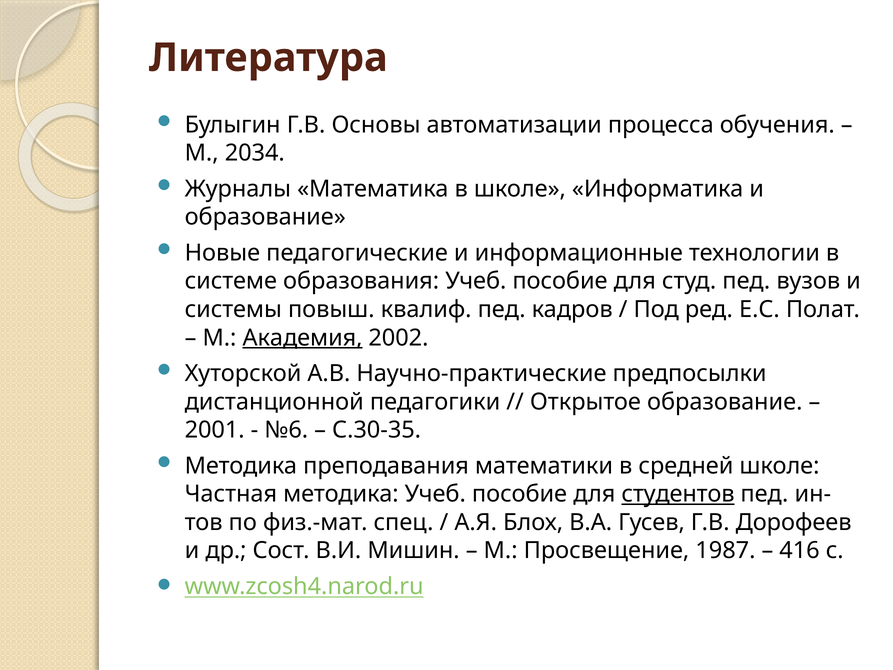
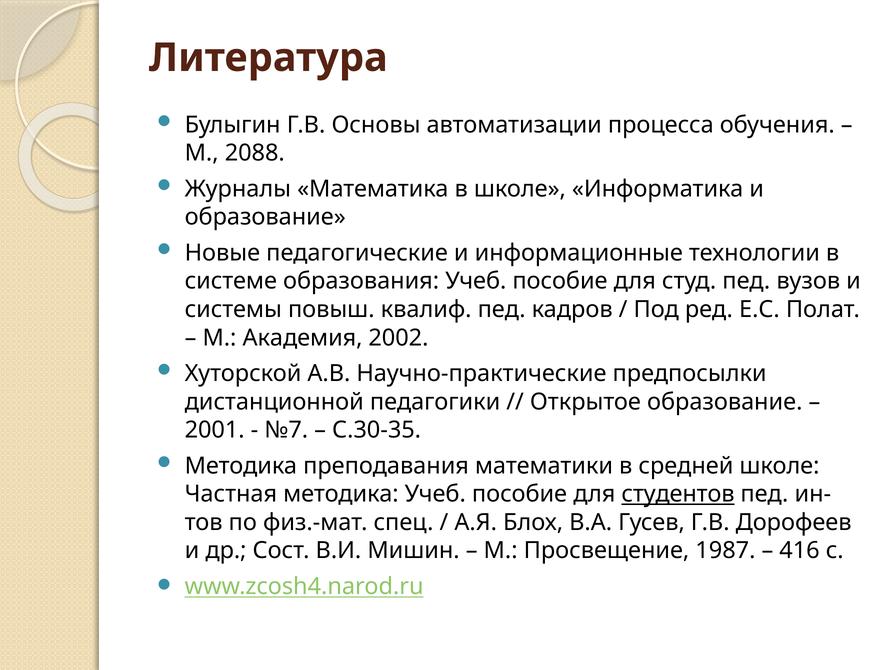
2034: 2034 -> 2088
Академия underline: present -> none
№6: №6 -> №7
